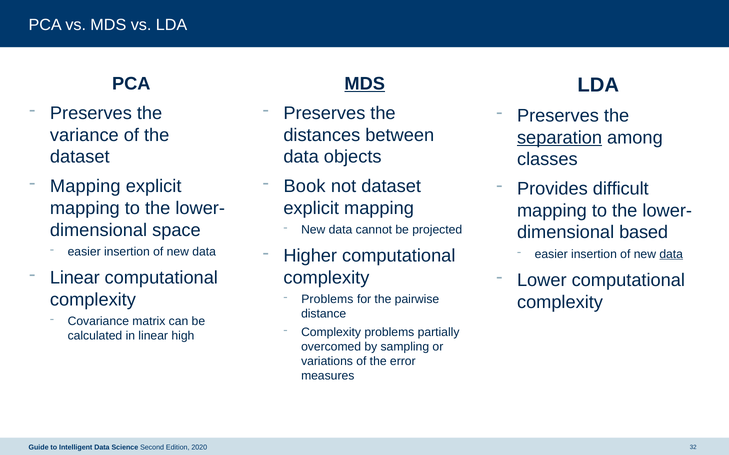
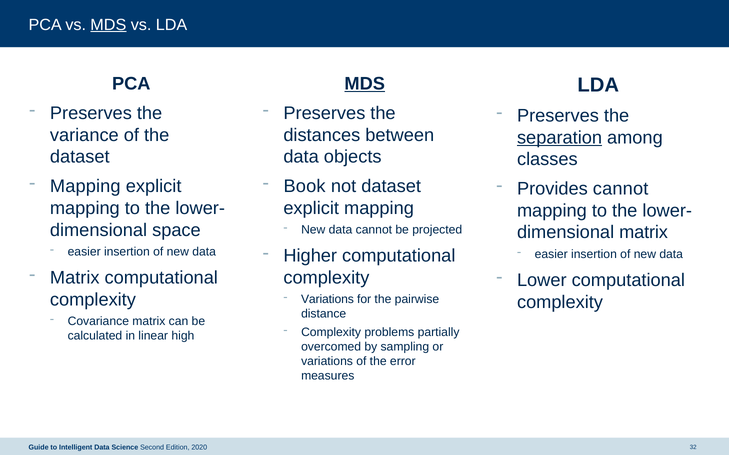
MDS at (108, 25) underline: none -> present
Provides difficult: difficult -> cannot
based at (644, 233): based -> matrix
data at (671, 254) underline: present -> none
Linear at (75, 278): Linear -> Matrix
Problems at (327, 300): Problems -> Variations
